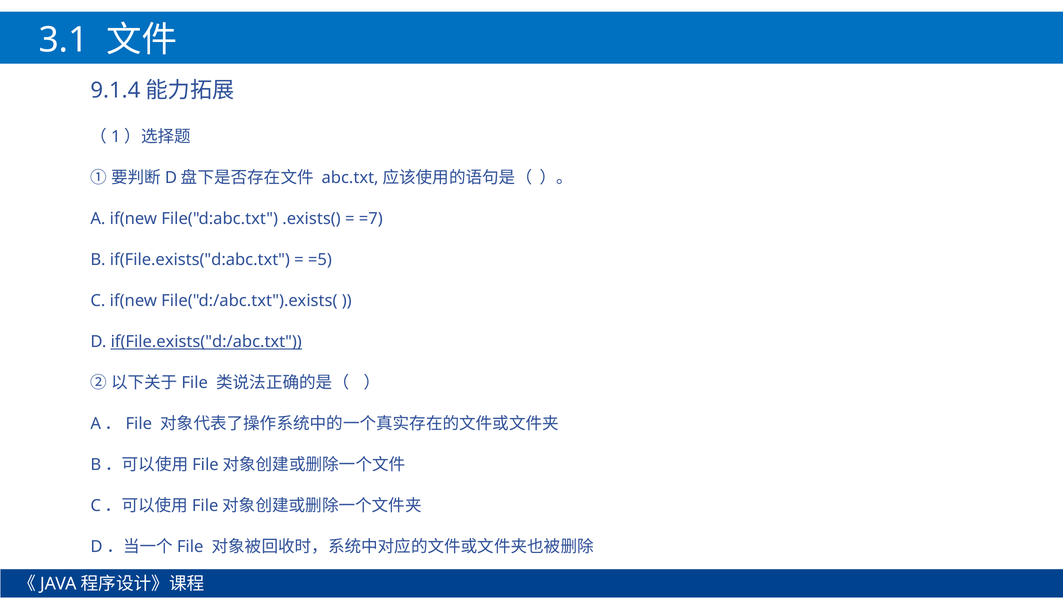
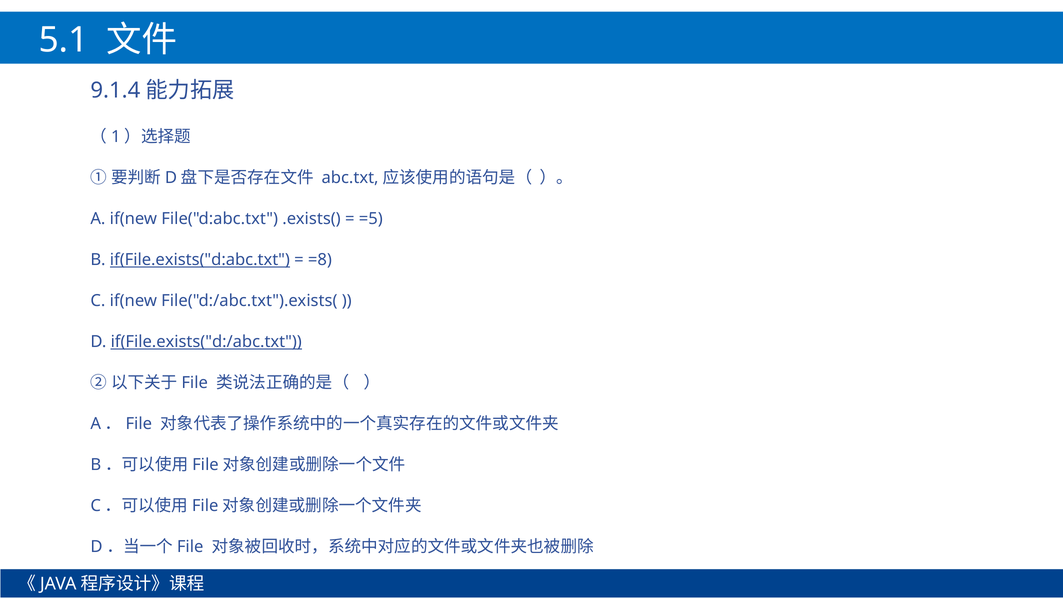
3.1: 3.1 -> 5.1
=7: =7 -> =5
if(File.exists("d:abc.txt underline: none -> present
=5: =5 -> =8
